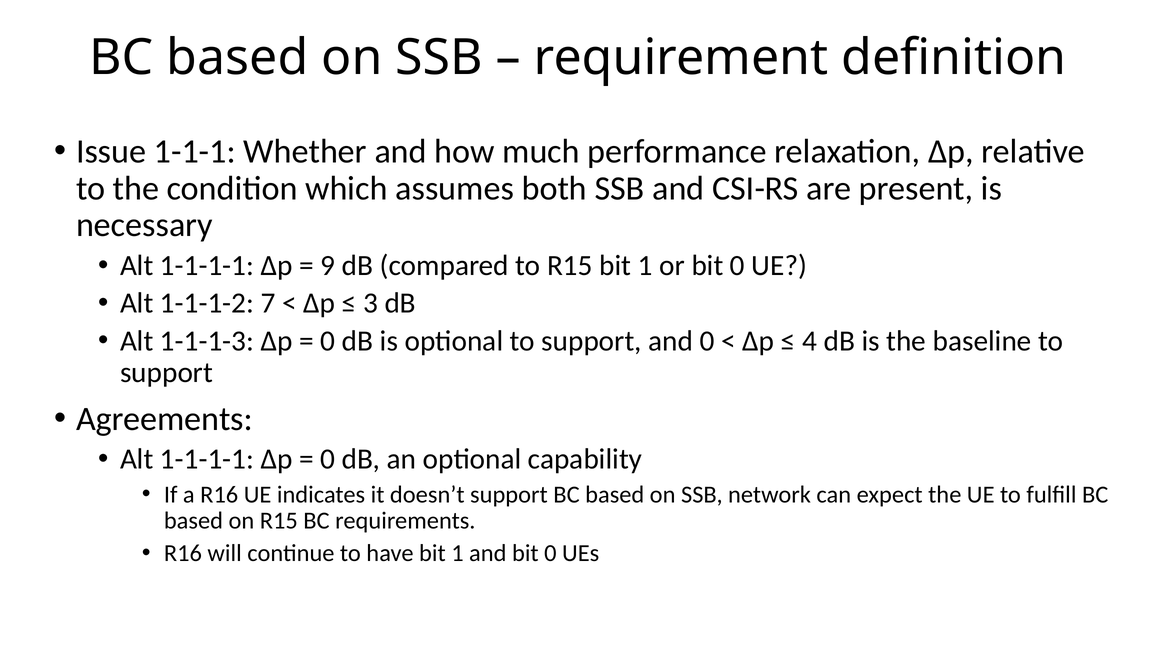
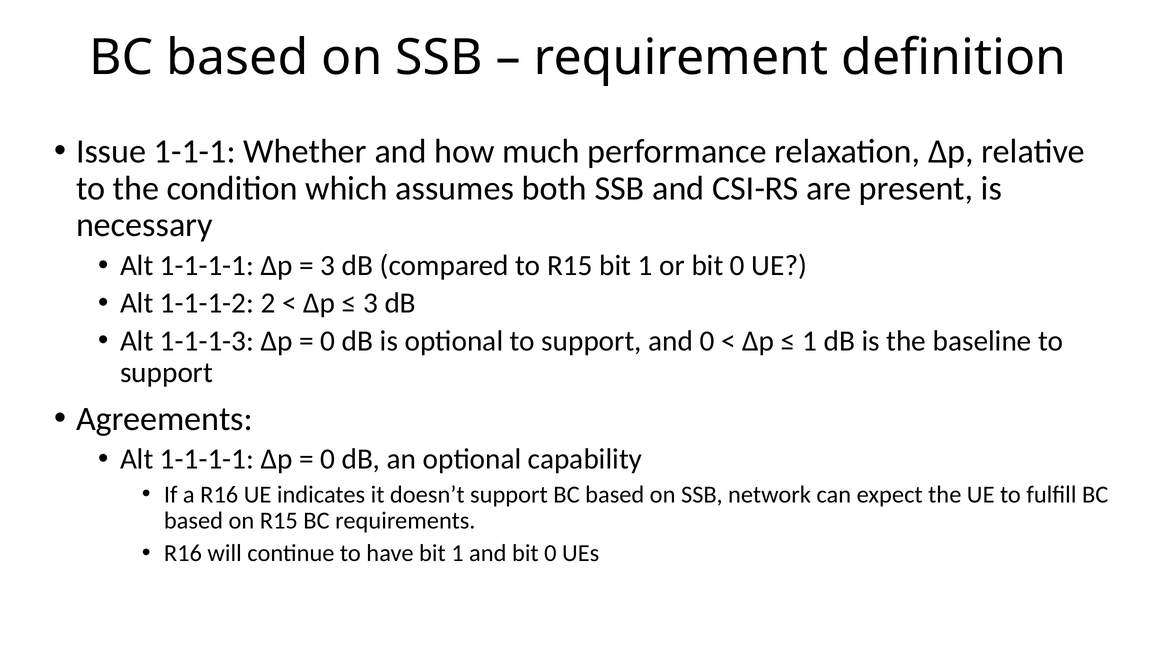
9 at (328, 266): 9 -> 3
7: 7 -> 2
4 at (810, 341): 4 -> 1
